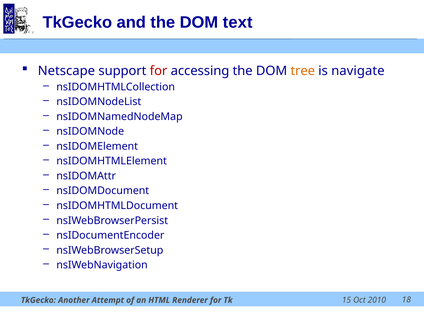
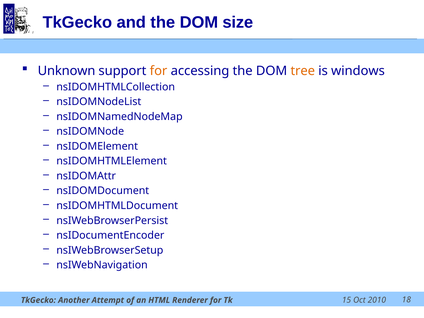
text: text -> size
Netscape: Netscape -> Unknown
for at (159, 71) colour: red -> orange
navigate: navigate -> windows
